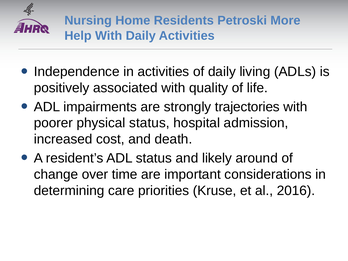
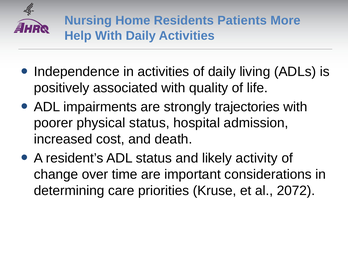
Petroski: Petroski -> Patients
around: around -> activity
2016: 2016 -> 2072
